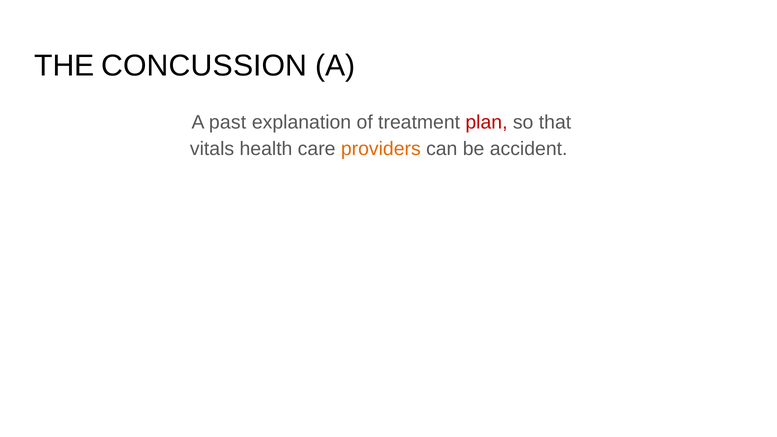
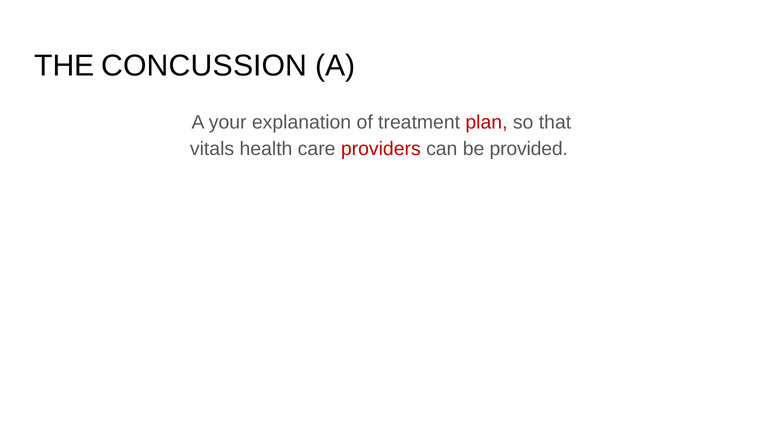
past: past -> your
providers colour: orange -> red
accident: accident -> provided
